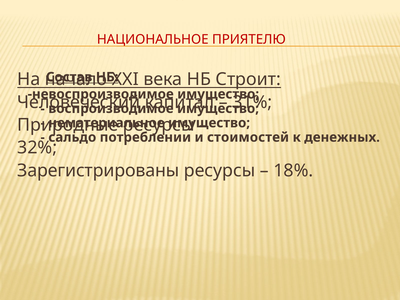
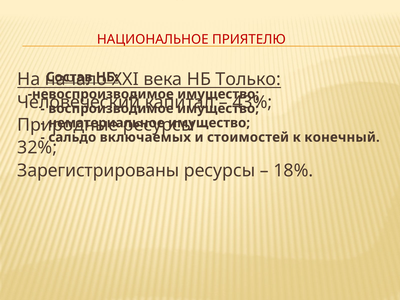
Строит: Строит -> Только
31%: 31% -> 43%
потреблении: потреблении -> включаемых
денежных: денежных -> конечный
